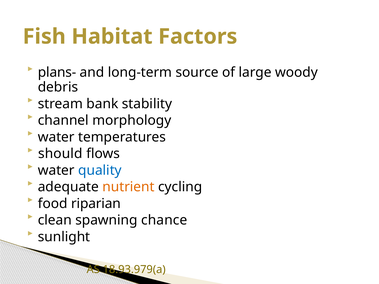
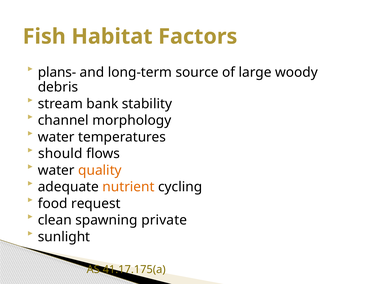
quality colour: blue -> orange
riparian: riparian -> request
chance: chance -> private
18.93.979(a: 18.93.979(a -> 41.17.175(a
